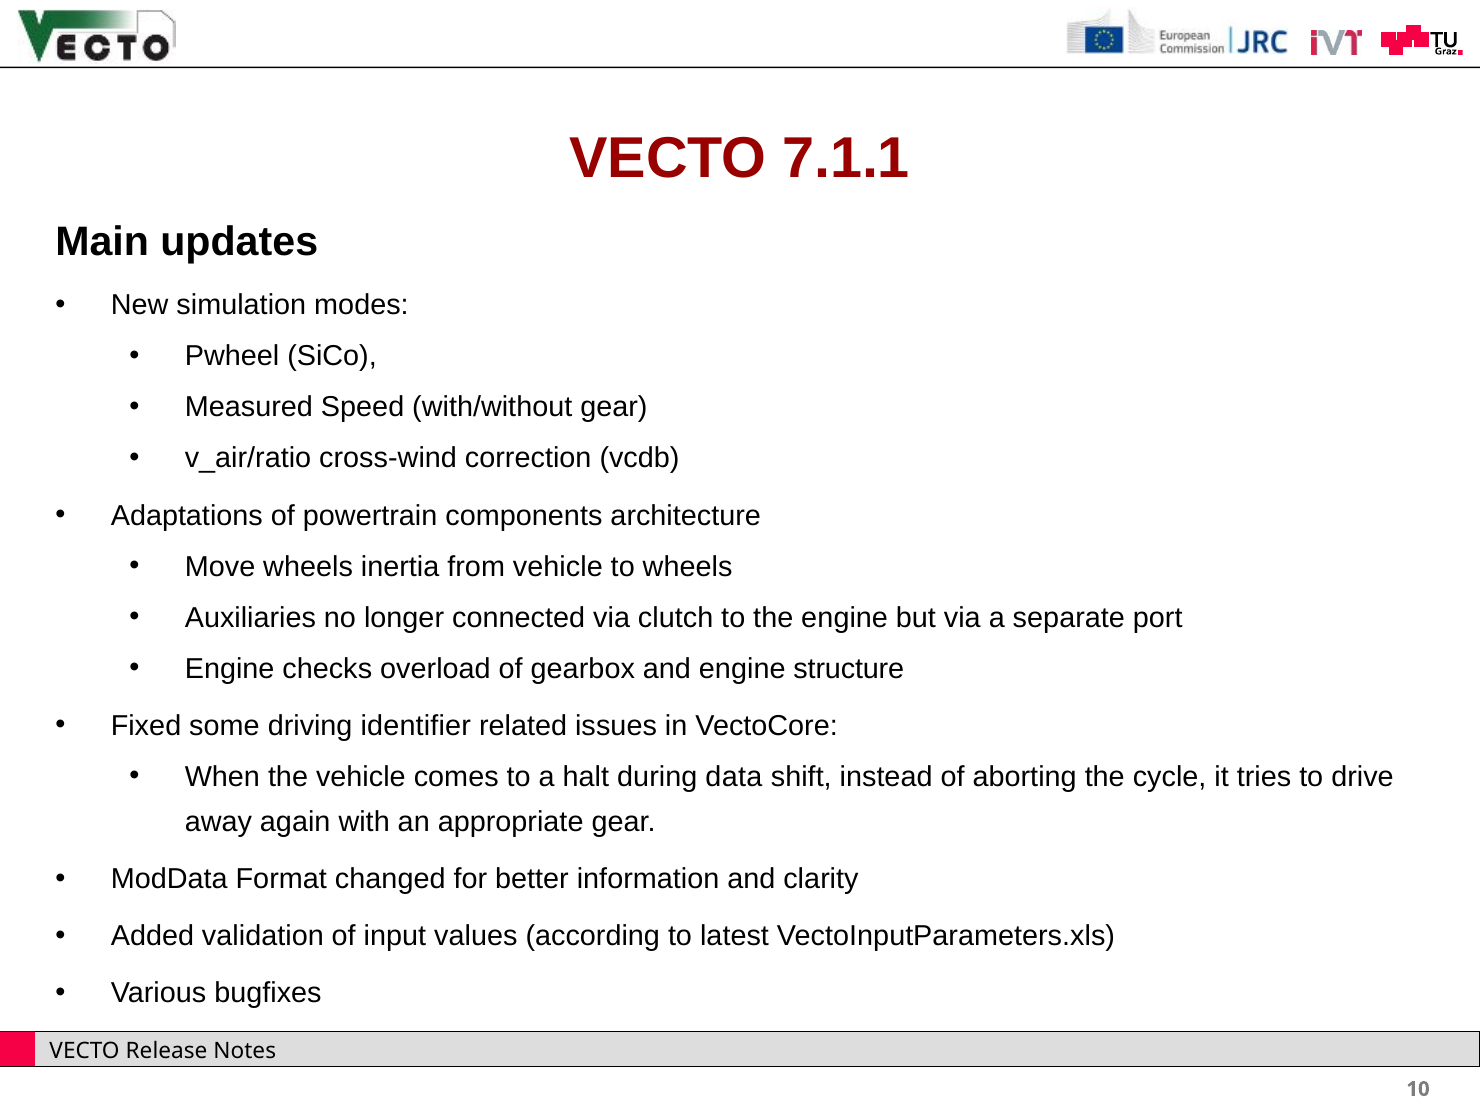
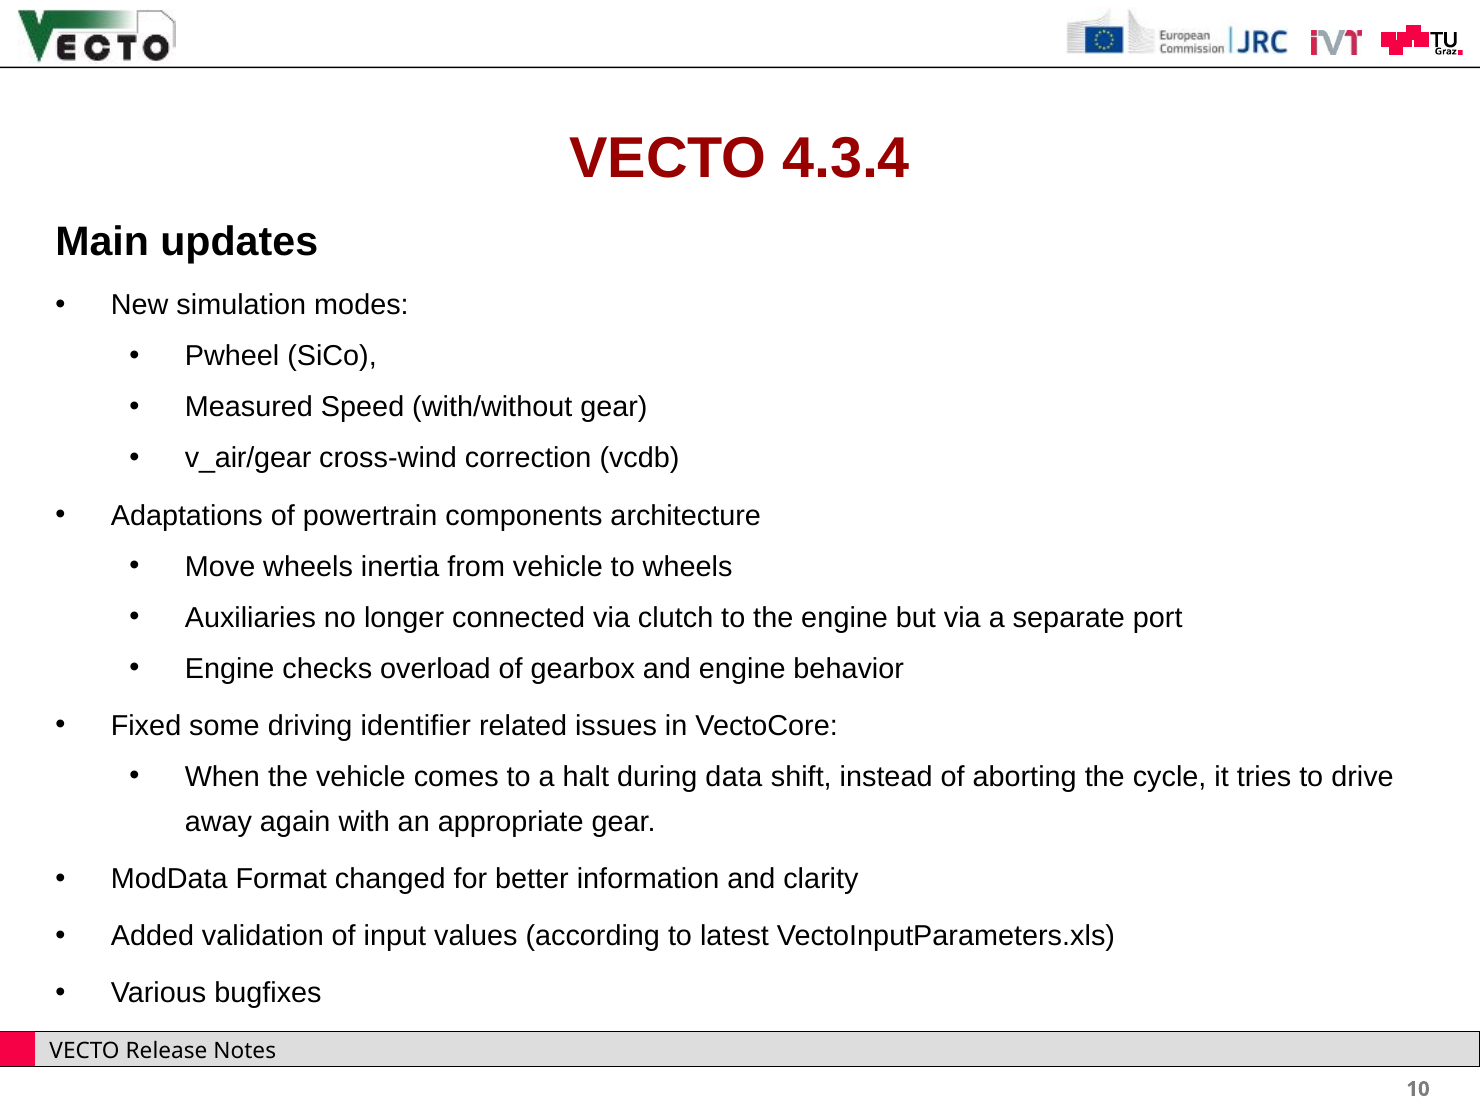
7.1.1: 7.1.1 -> 4.3.4
v_air/ratio: v_air/ratio -> v_air/gear
structure: structure -> behavior
